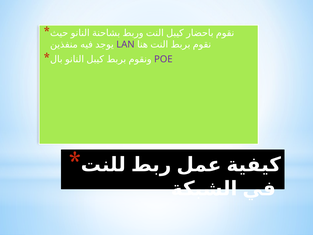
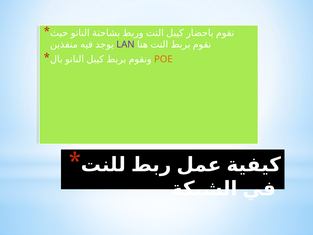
POE colour: purple -> orange
